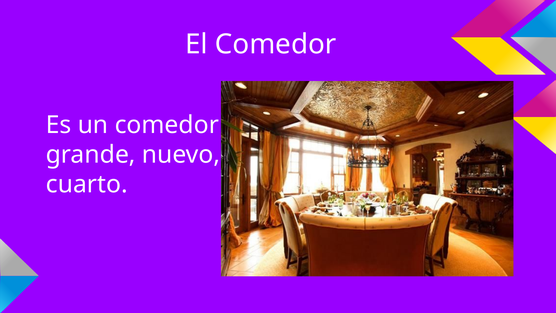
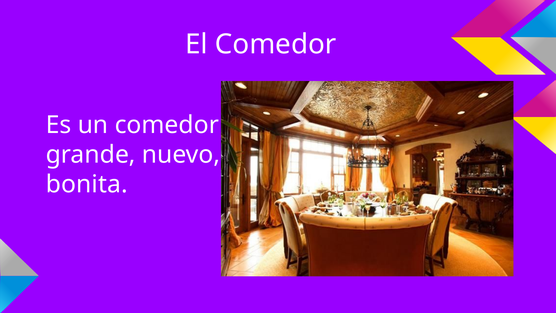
cuarto: cuarto -> bonita
